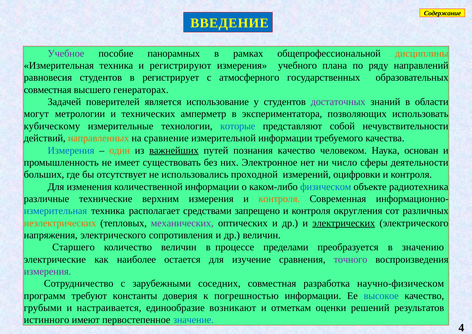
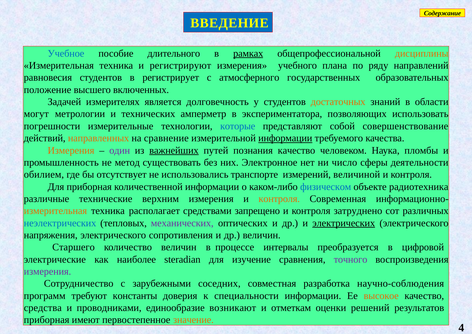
Учебное colour: purple -> blue
панорамных: панорамных -> длительного
рамках underline: none -> present
совместная at (48, 90): совместная -> положение
генераторах: генераторах -> включенных
поверителей: поверителей -> измерителях
использование: использование -> долговечность
достаточных colour: purple -> orange
кубическому: кубическому -> погрешности
нечувствительности: нечувствительности -> совершенствование
информации at (285, 138) underline: none -> present
Измерения at (71, 150) colour: blue -> orange
один colour: orange -> purple
основан: основан -> пломбы
имеет: имеет -> метод
больших: больших -> обилием
проходной: проходной -> транспорте
оцифровки: оцифровки -> величиной
Для изменения: изменения -> приборная
измерительная at (55, 211) colour: blue -> orange
округления: округления -> затруднено
неэлектрических colour: orange -> blue
пределами: пределами -> интервалы
значению: значению -> цифровой
остается: остается -> steradian
научно-физическом: научно-физическом -> научно-соблюдения
погрешностью: погрешностью -> специальности
высокое colour: blue -> orange
грубыми: грубыми -> средства
настраивается: настраивается -> проводниками
истинного at (47, 320): истинного -> приборная
значение colour: blue -> orange
